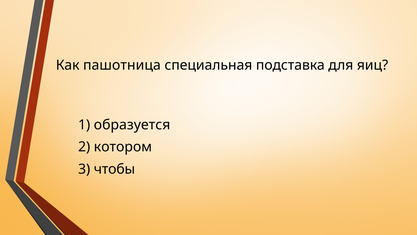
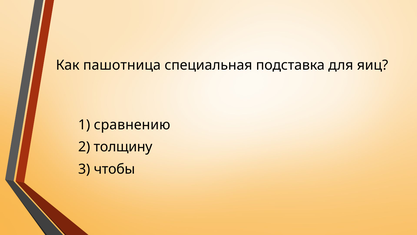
образуется: образуется -> сравнению
котором: котором -> толщину
